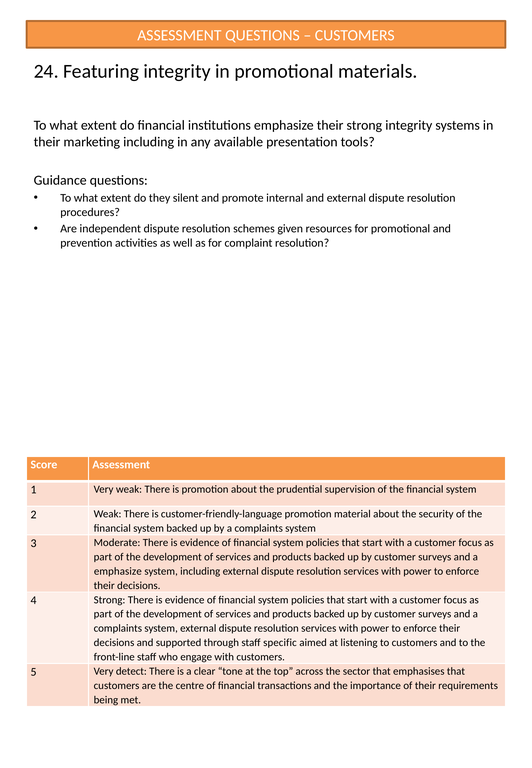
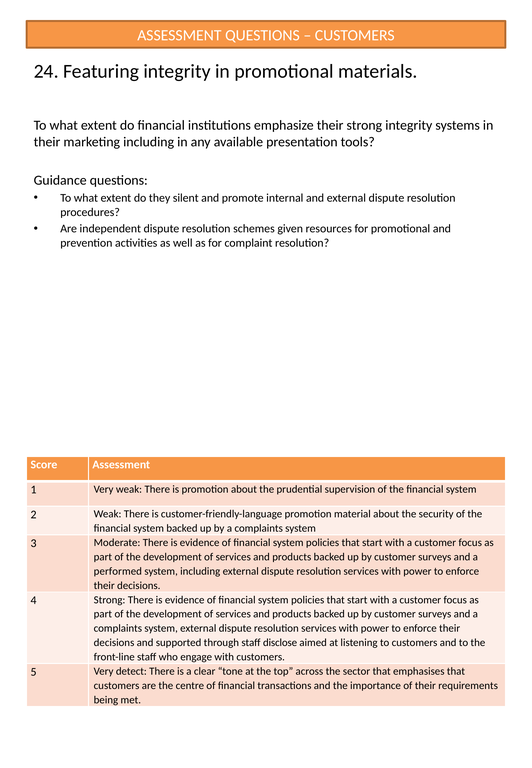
emphasize at (118, 572): emphasize -> performed
specific: specific -> disclose
